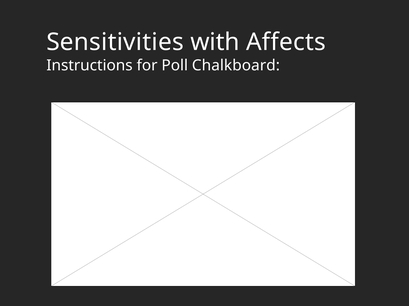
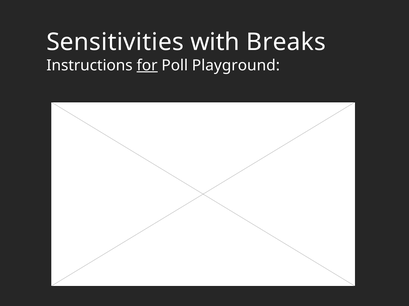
Affects: Affects -> Breaks
for underline: none -> present
Chalkboard: Chalkboard -> Playground
